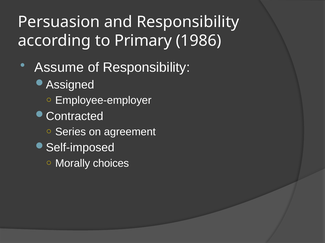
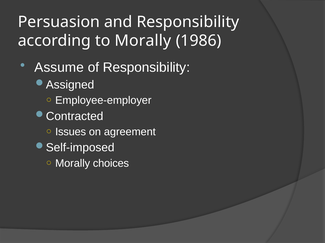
to Primary: Primary -> Morally
Series: Series -> Issues
